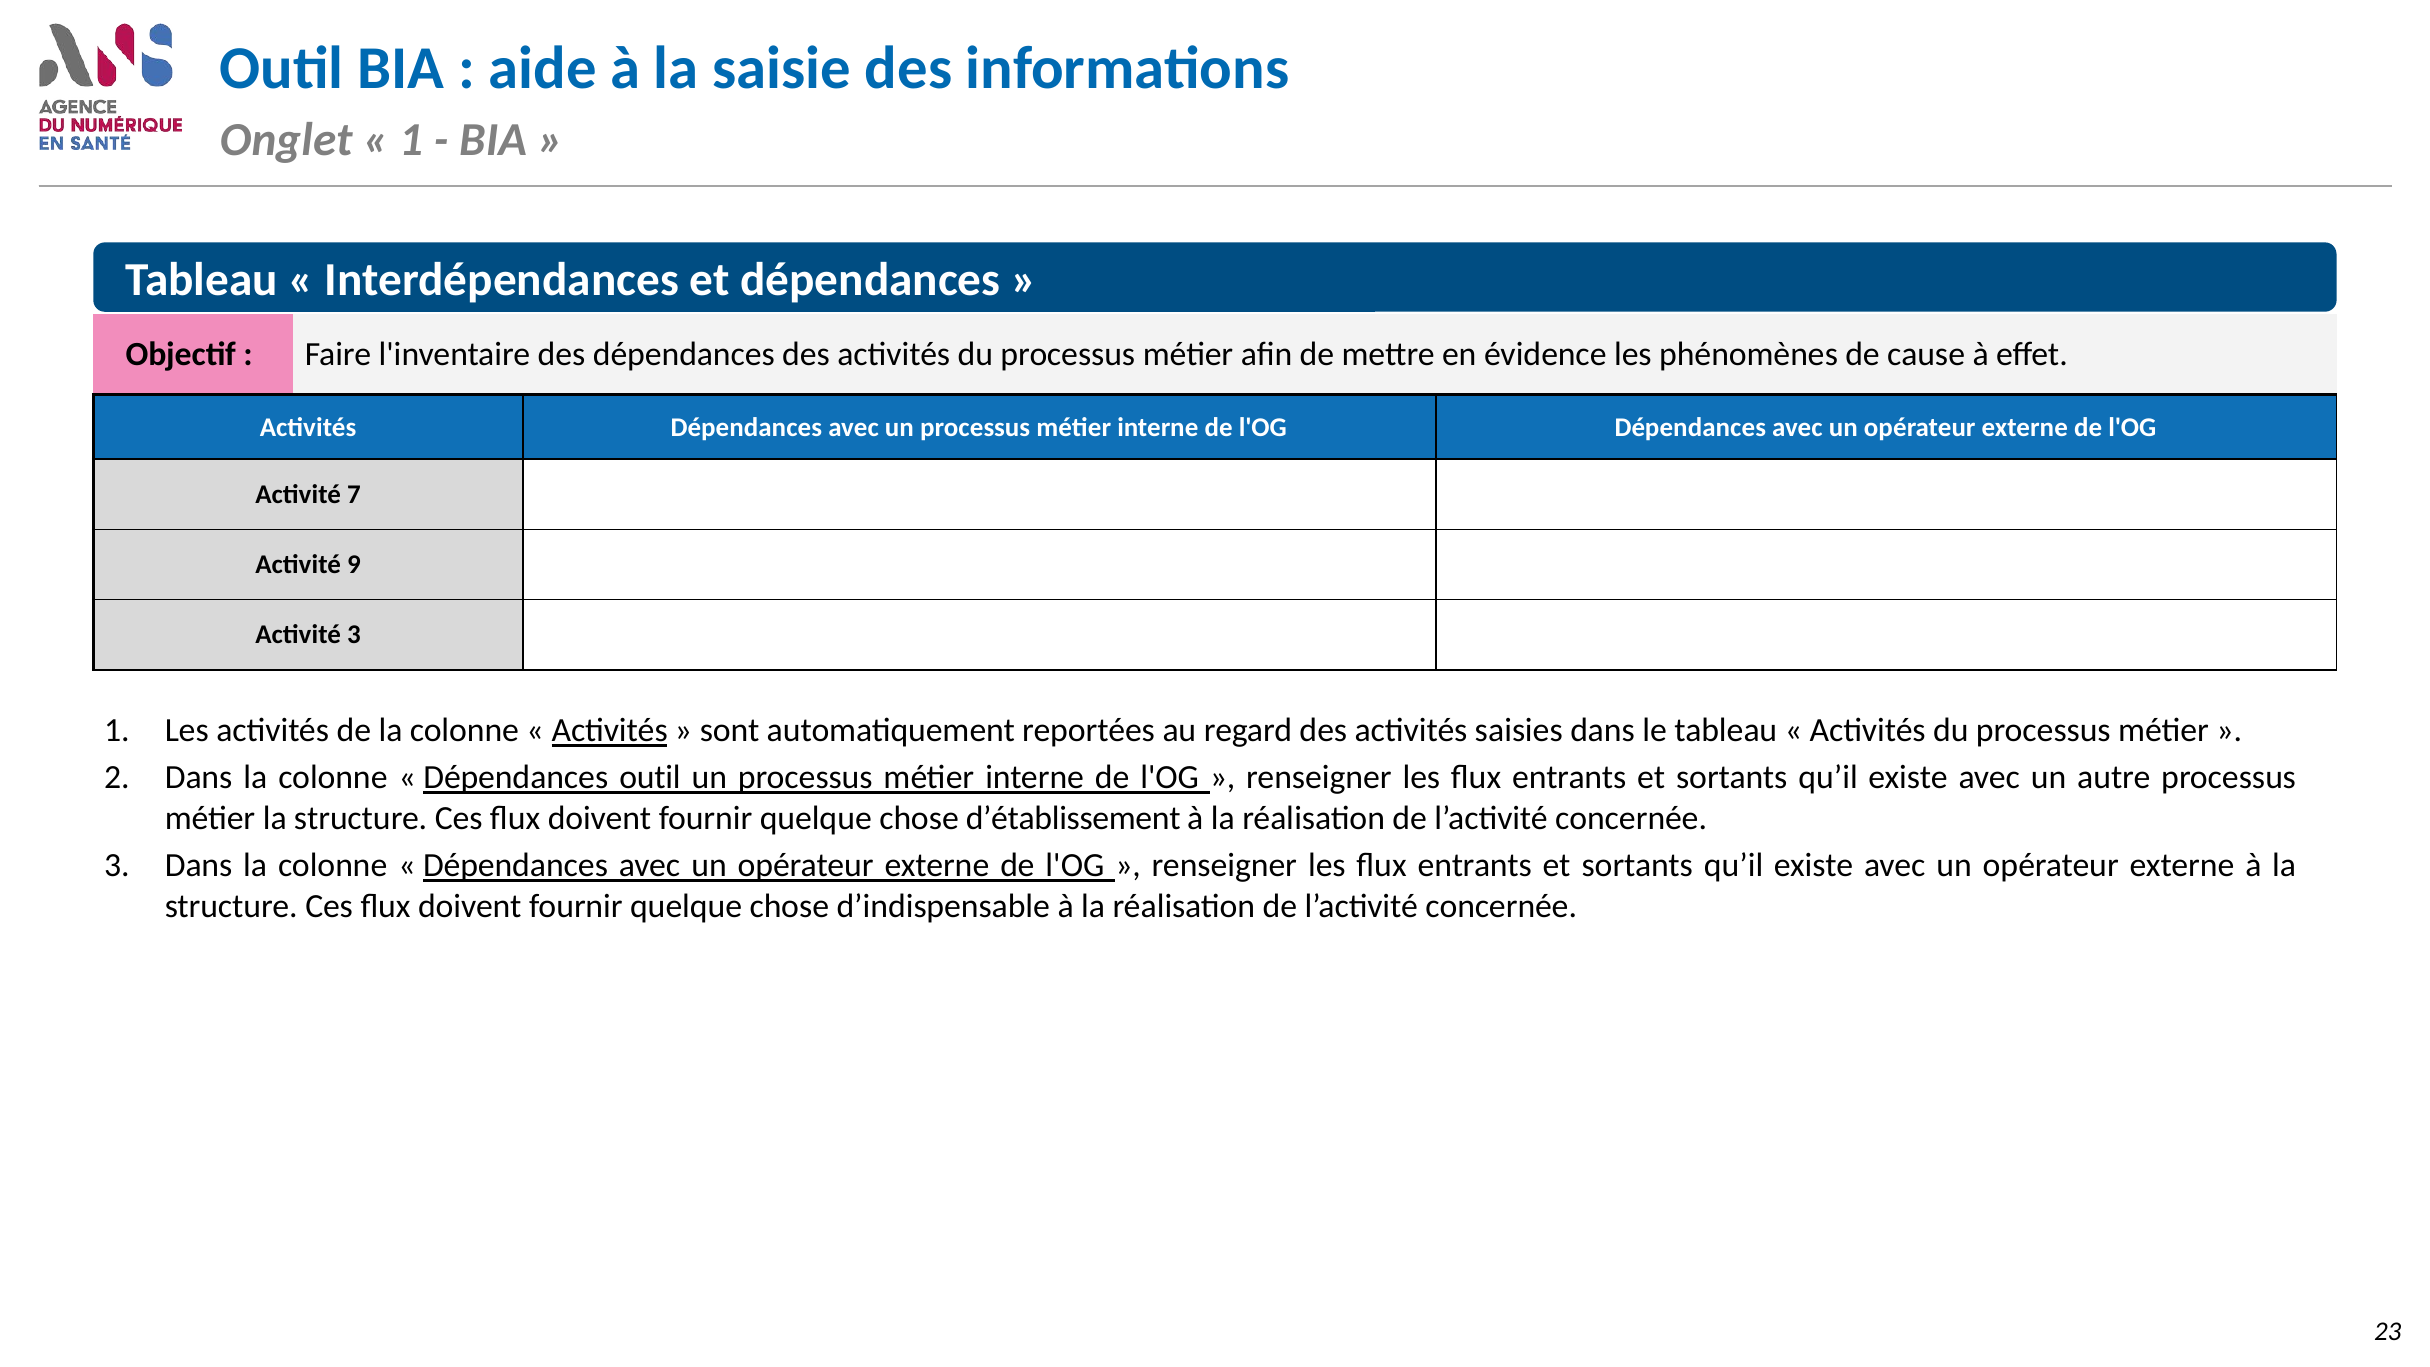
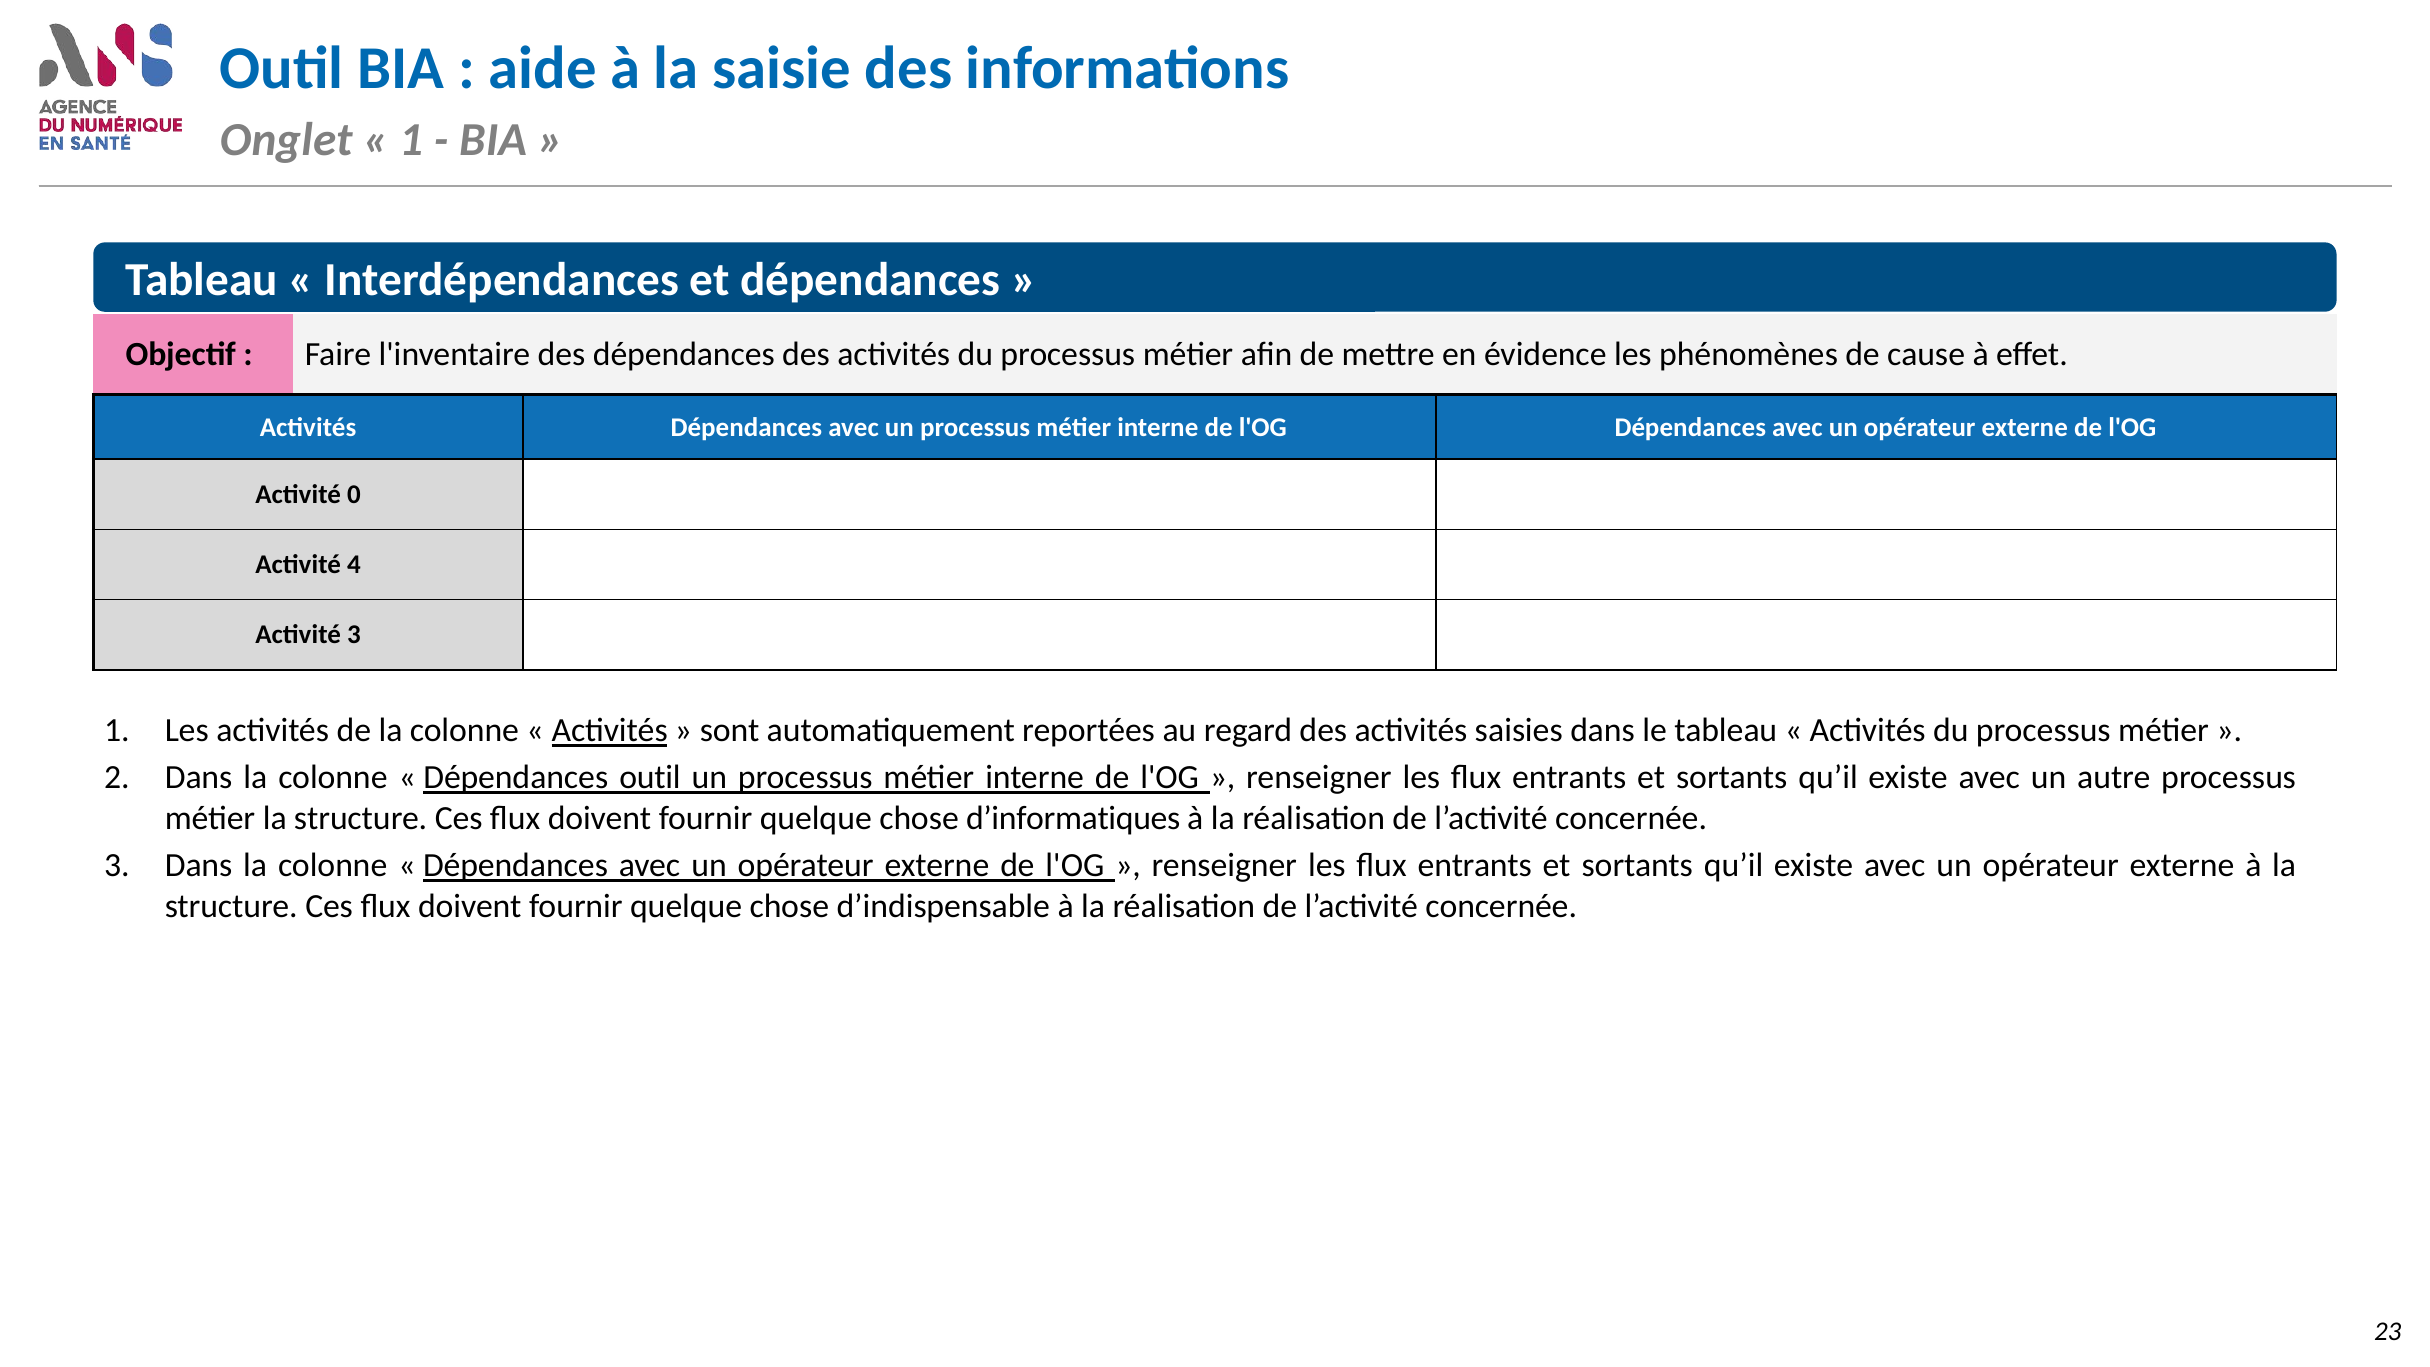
7: 7 -> 0
9: 9 -> 4
d’établissement: d’établissement -> d’informatiques
